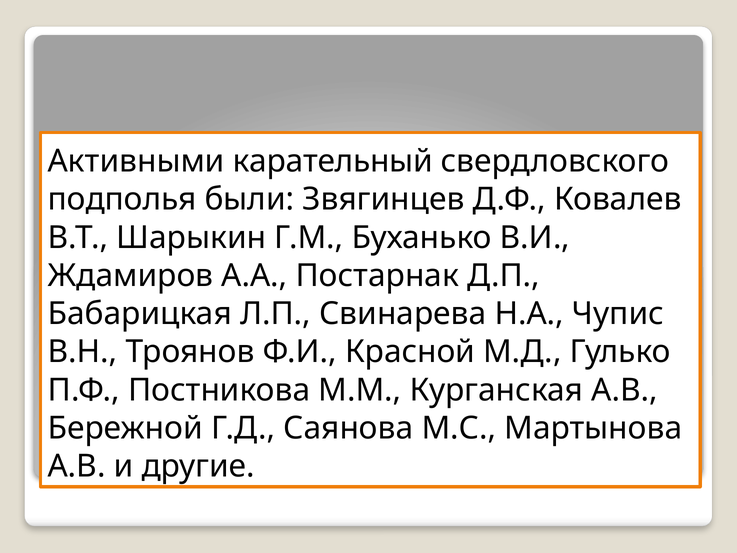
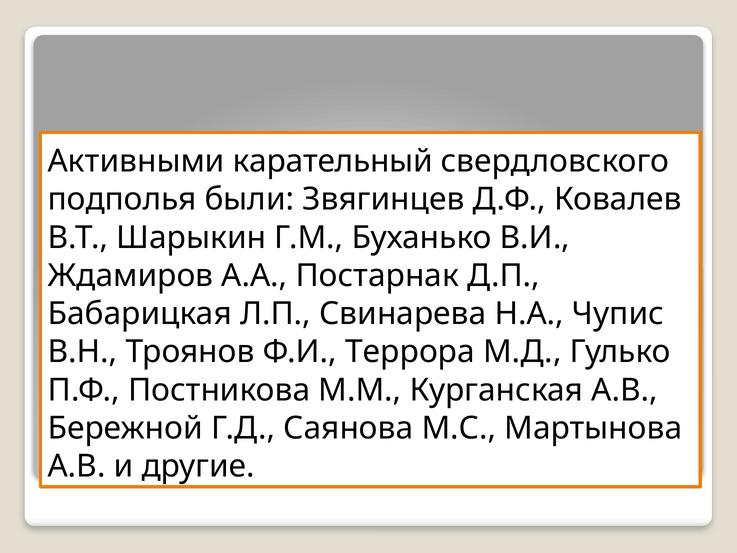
Красной: Красной -> Террора
